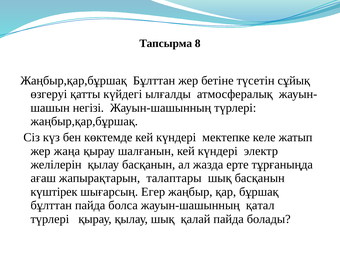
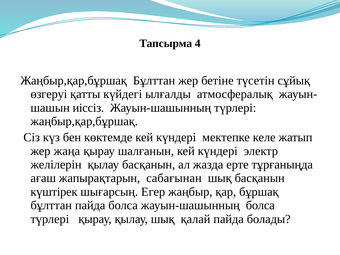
8: 8 -> 4
негізі: негізі -> иіссіз
талаптары: талаптары -> сабағынан
жауын-шашынның қатал: қатал -> болса
